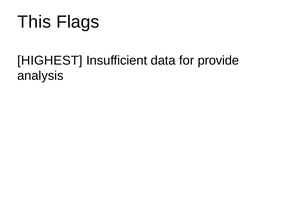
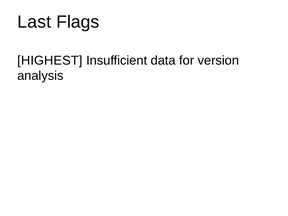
This: This -> Last
provide: provide -> version
